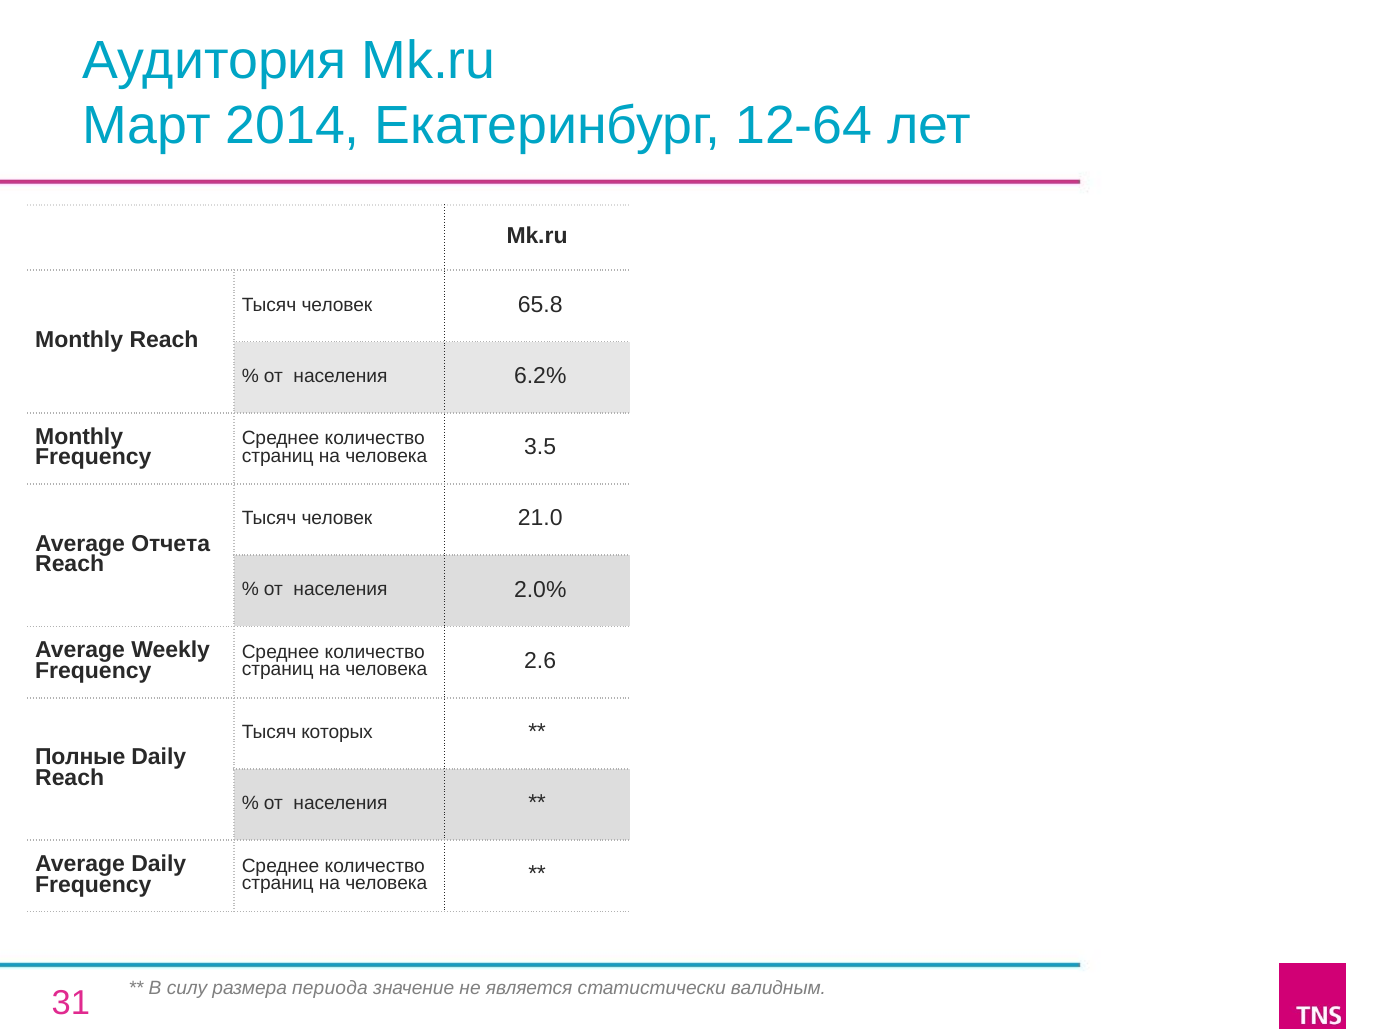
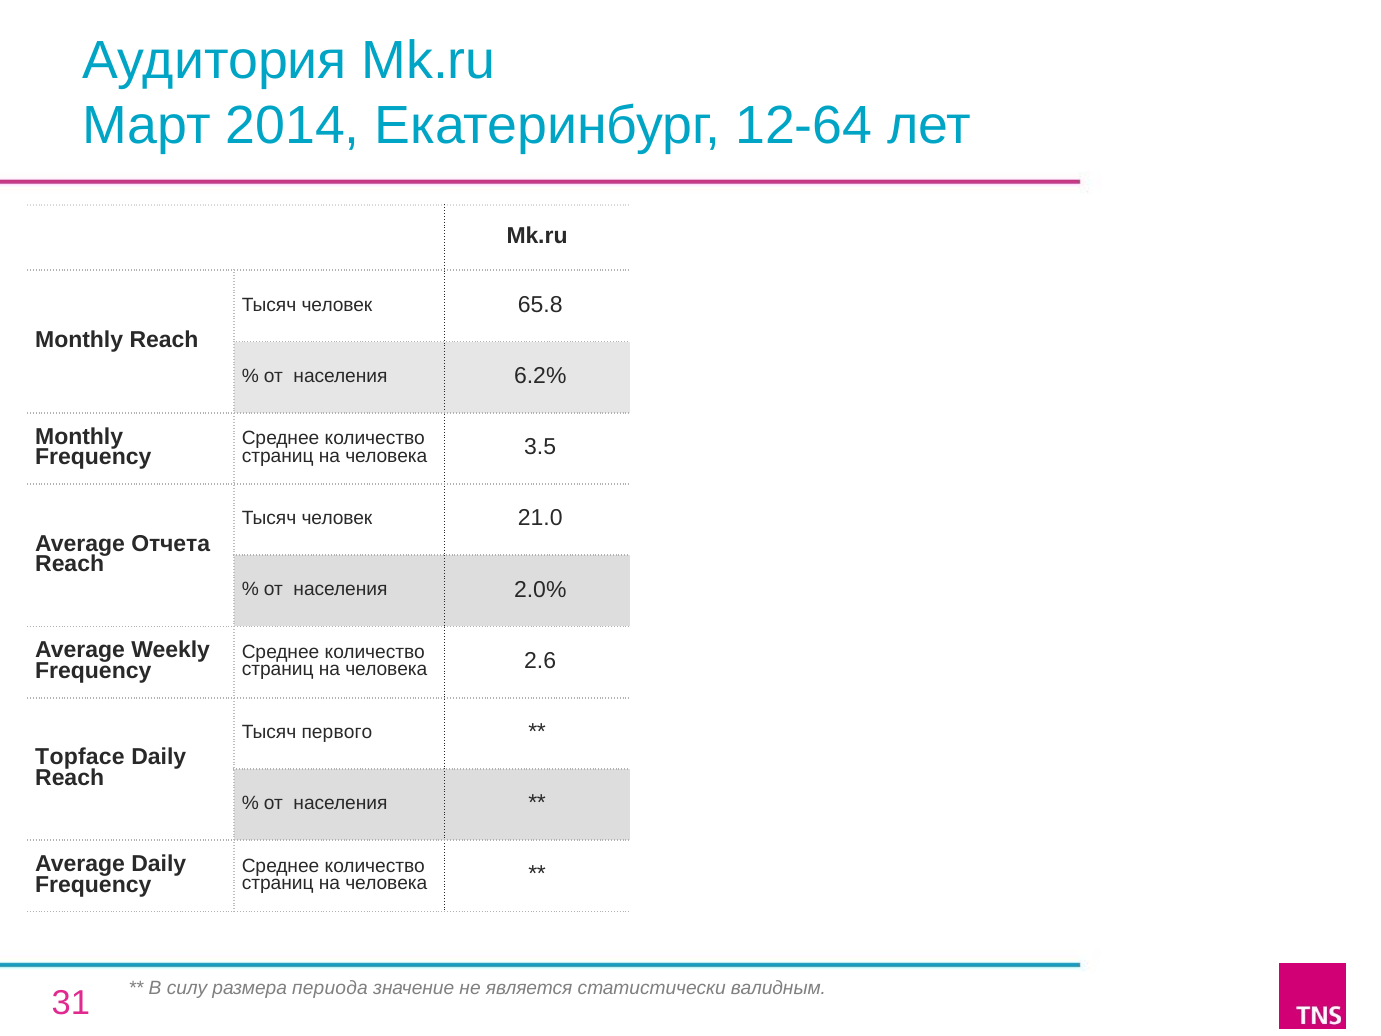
которых: которых -> первого
Полные: Полные -> Topface
